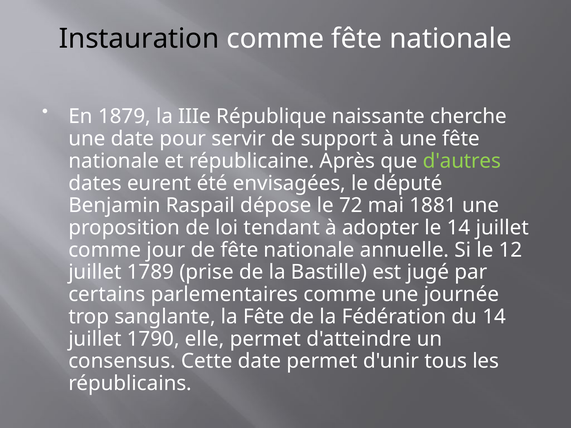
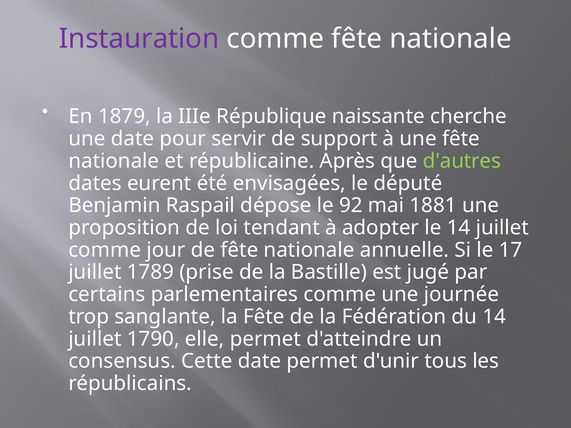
Instauration colour: black -> purple
72: 72 -> 92
12: 12 -> 17
